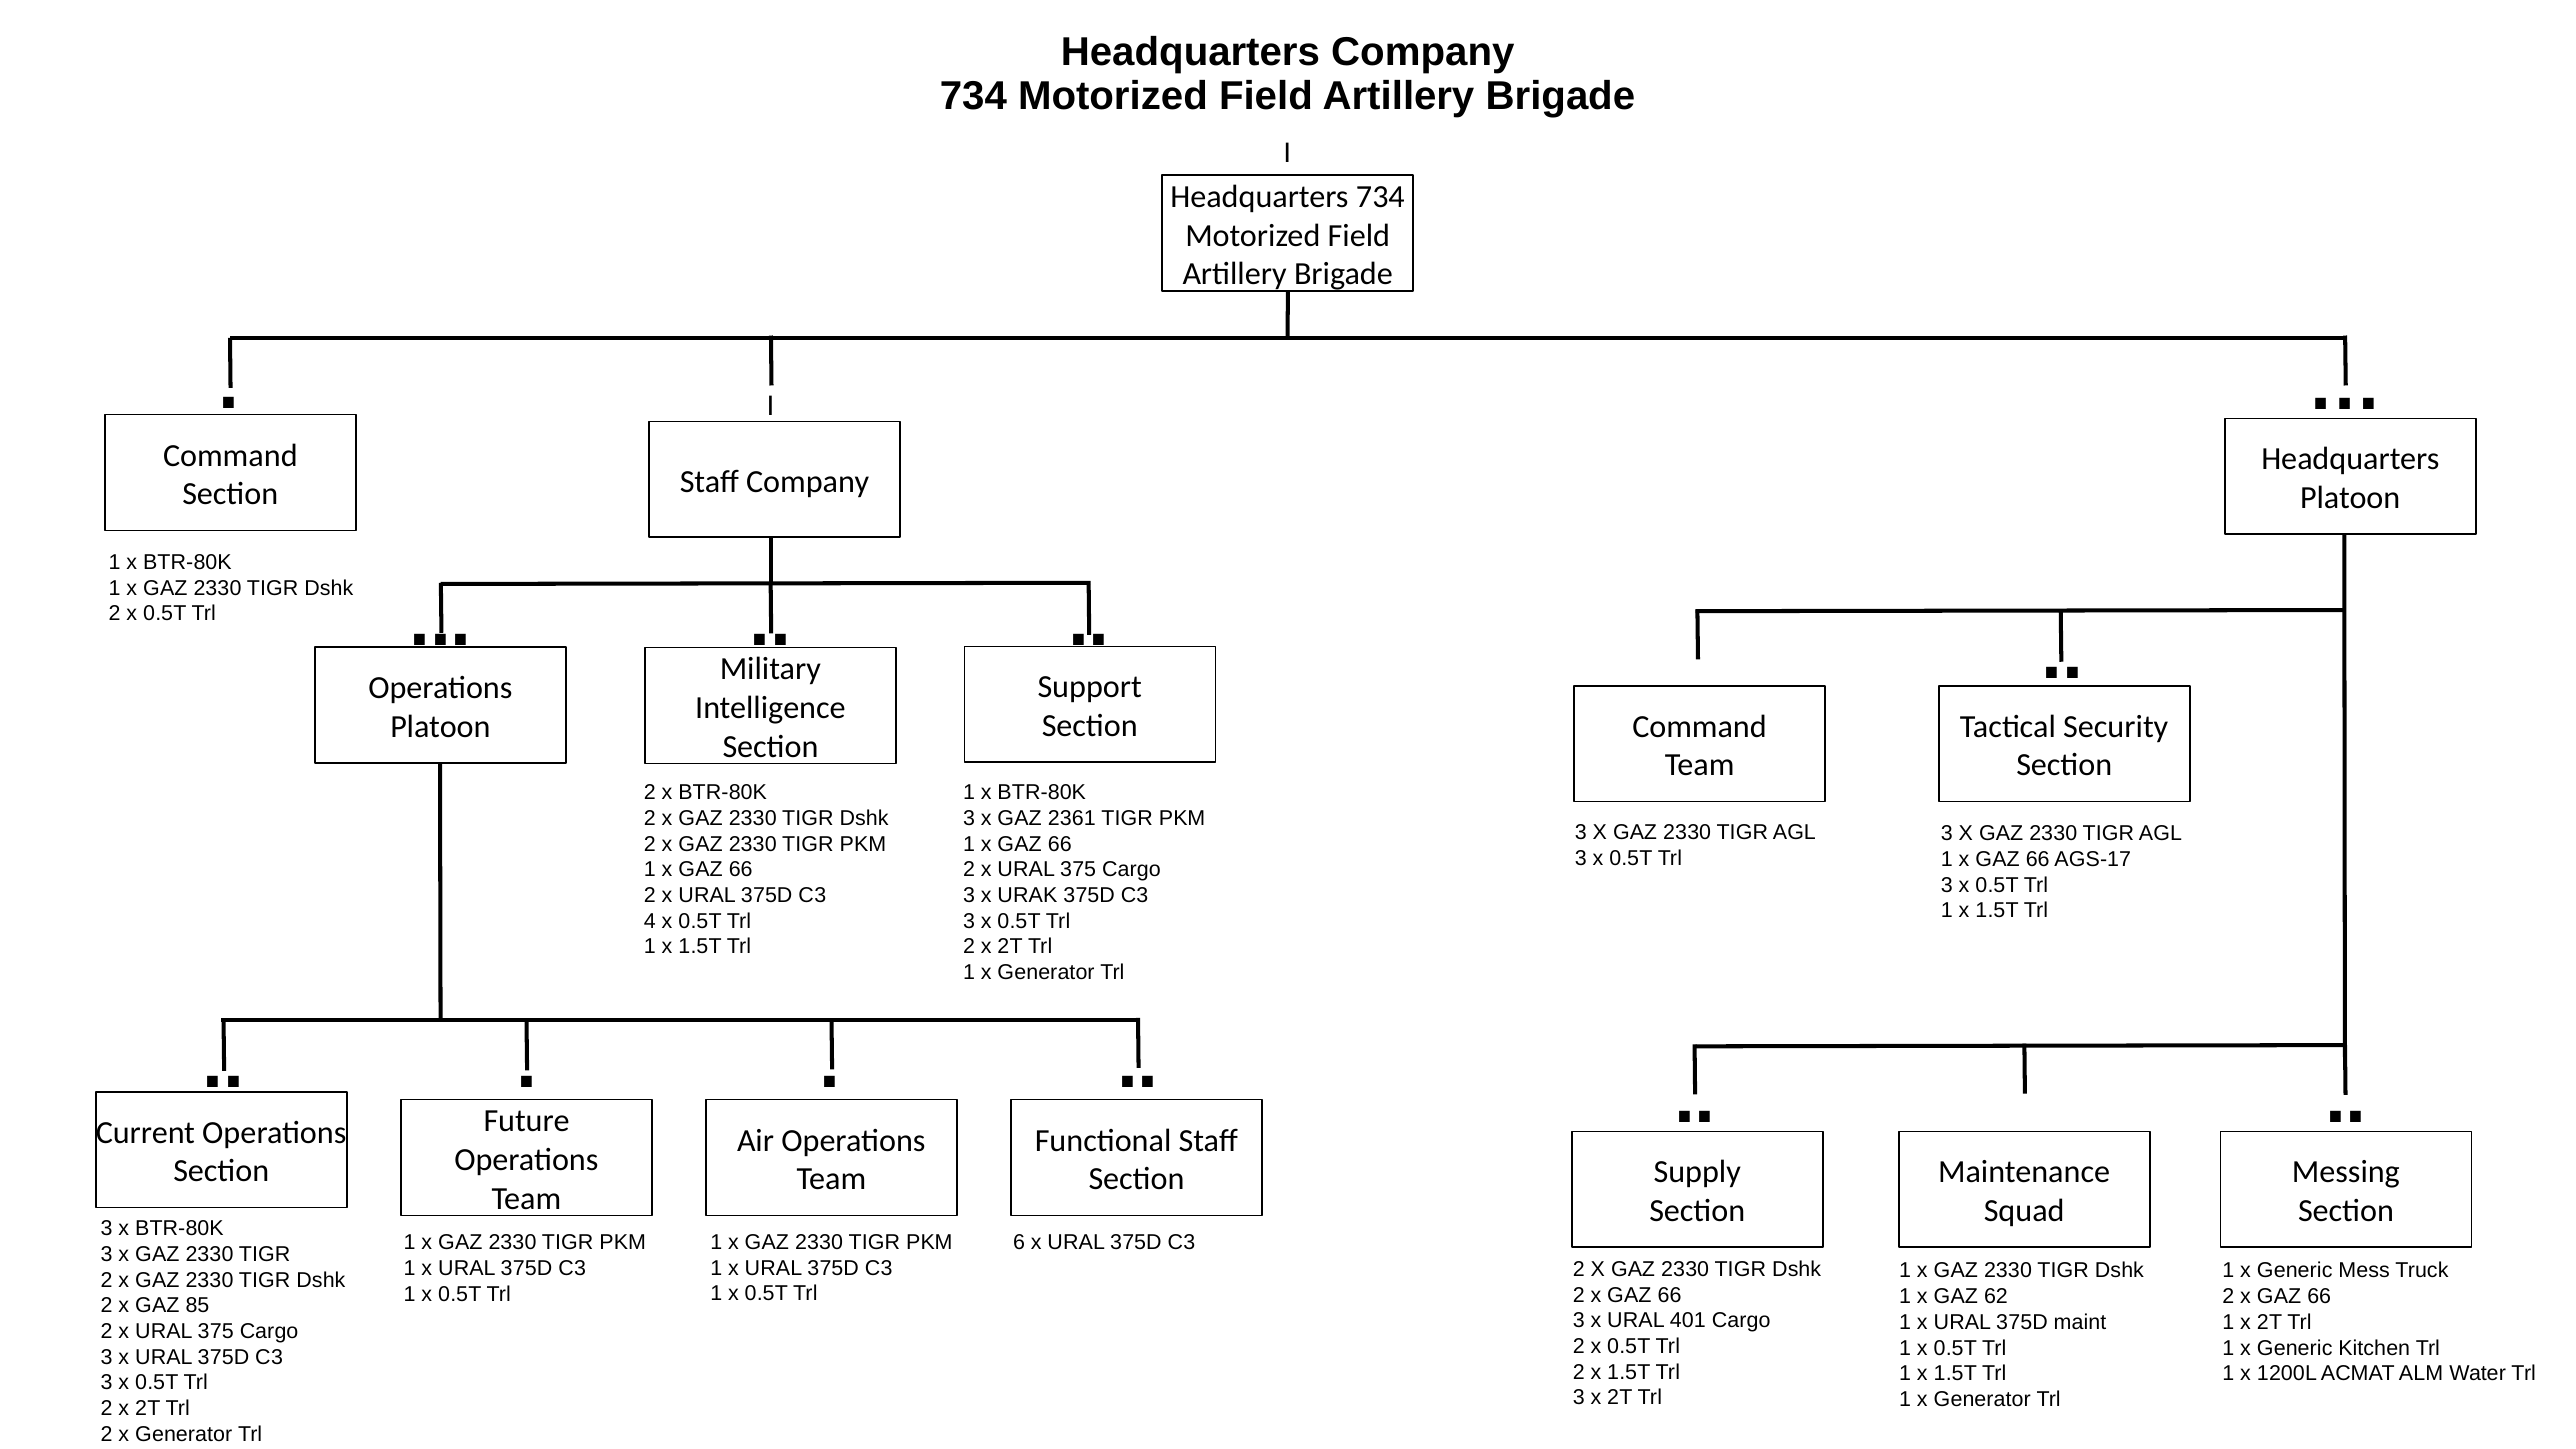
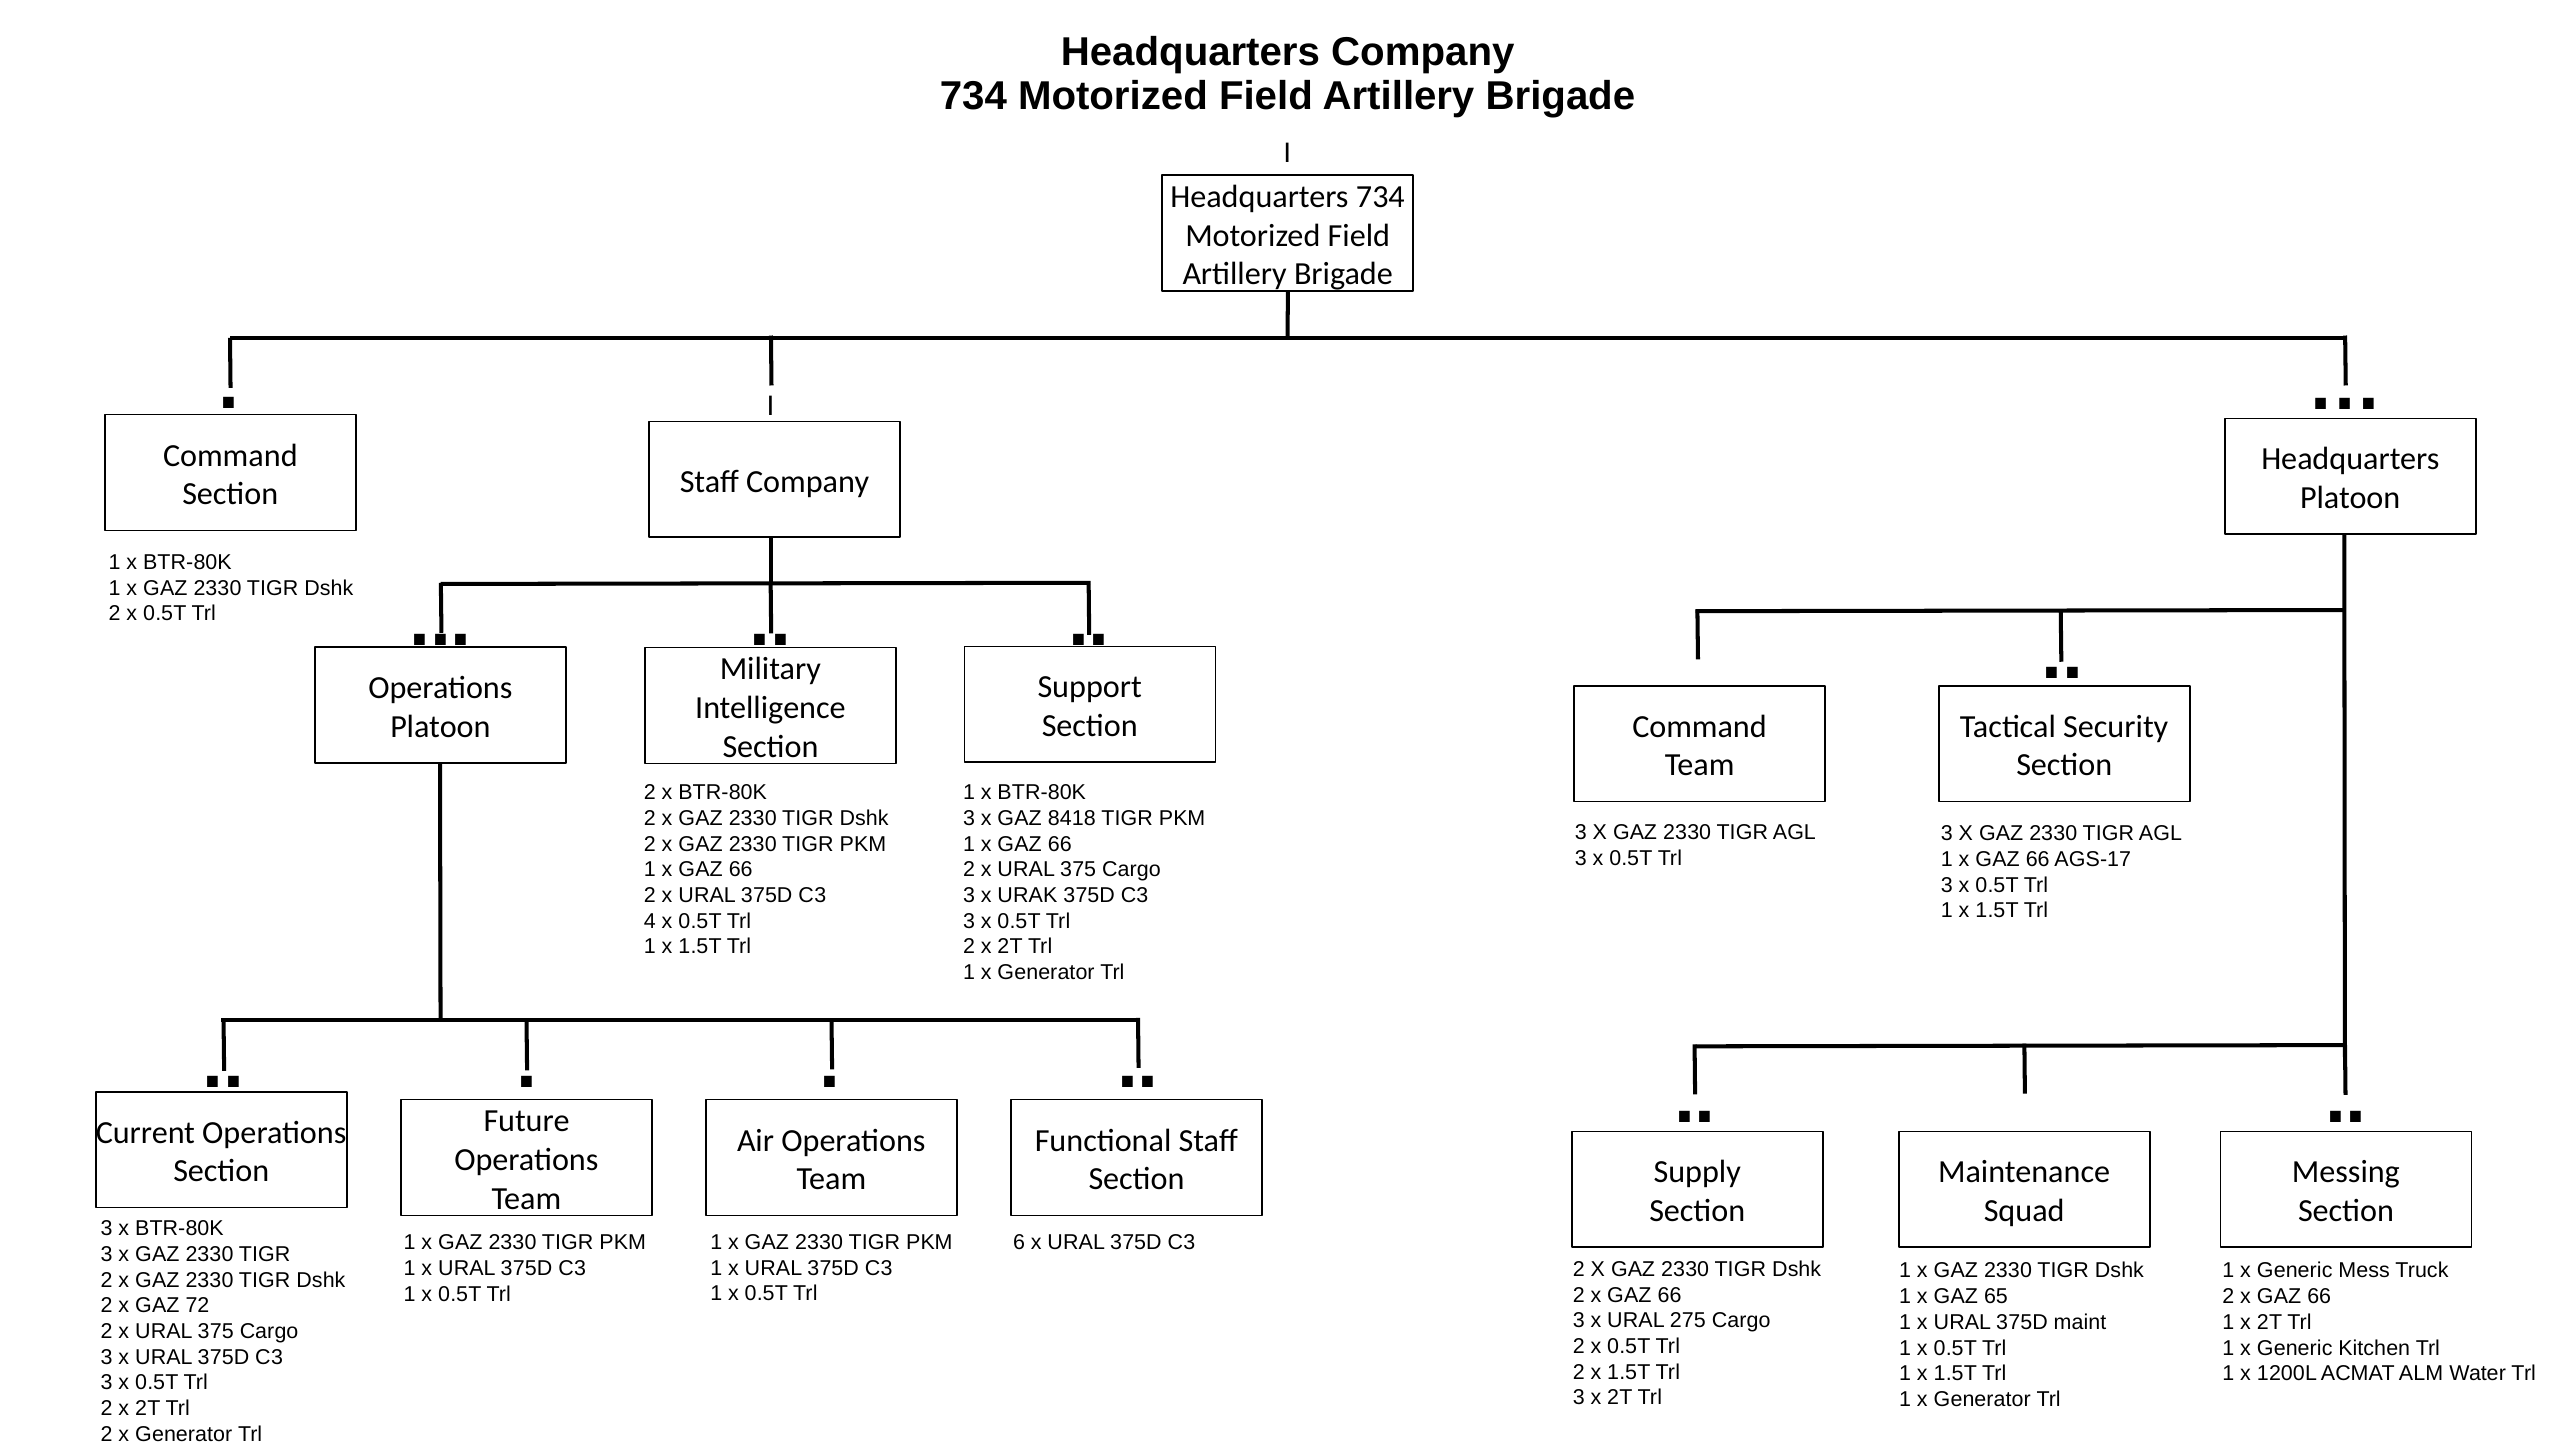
2361: 2361 -> 8418
62: 62 -> 65
85: 85 -> 72
401: 401 -> 275
